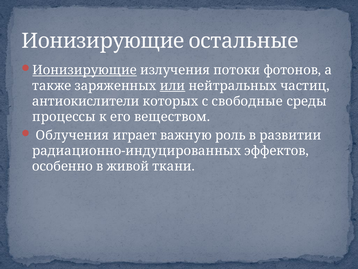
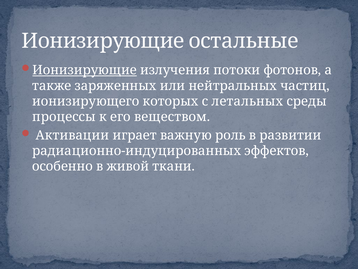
или underline: present -> none
антиокислители: антиокислители -> ионизирующего
свободные: свободные -> летальных
Облучения: Облучения -> Активации
